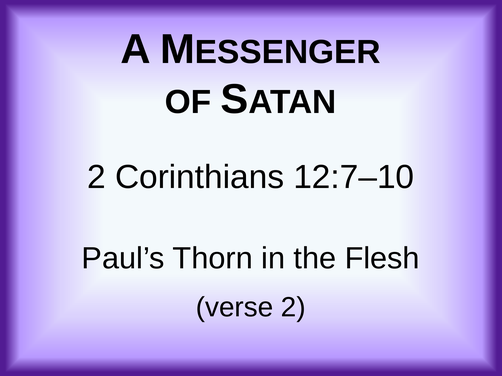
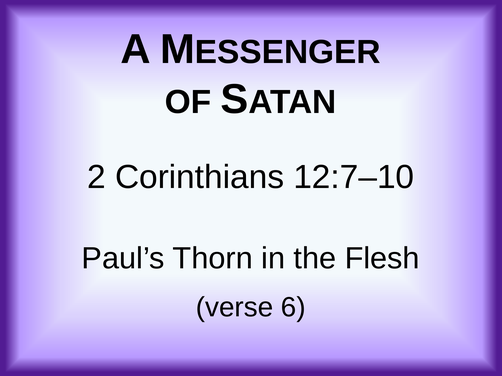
verse 2: 2 -> 6
